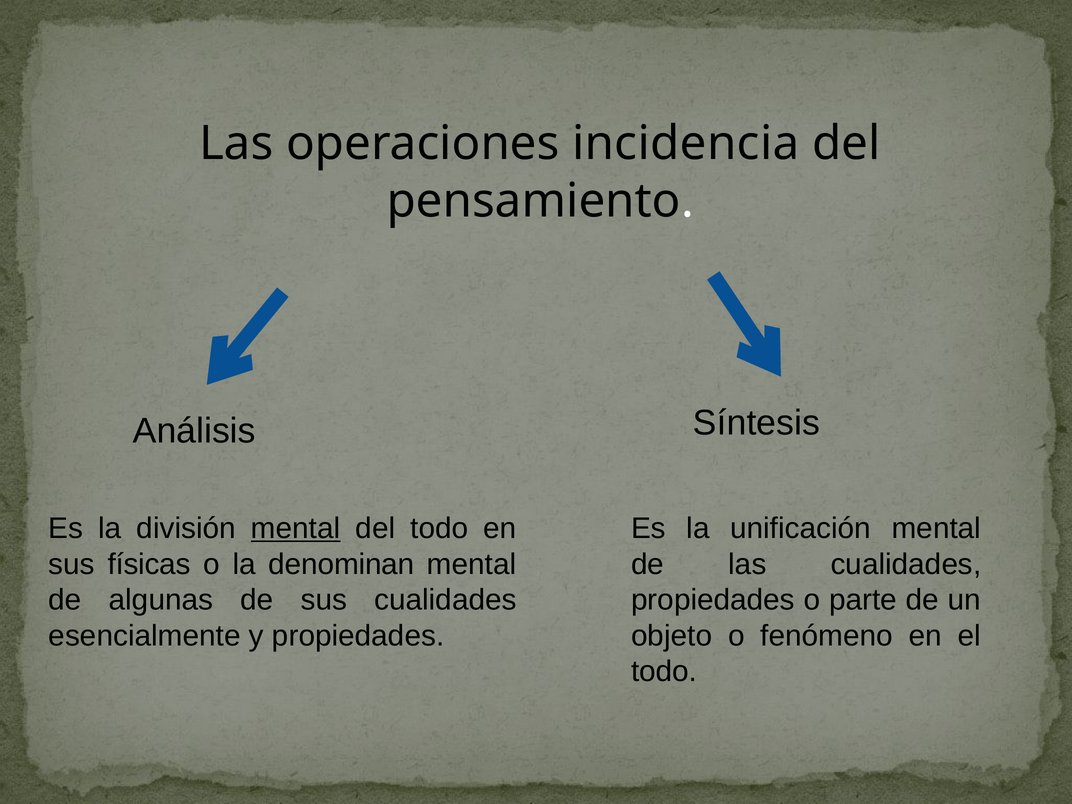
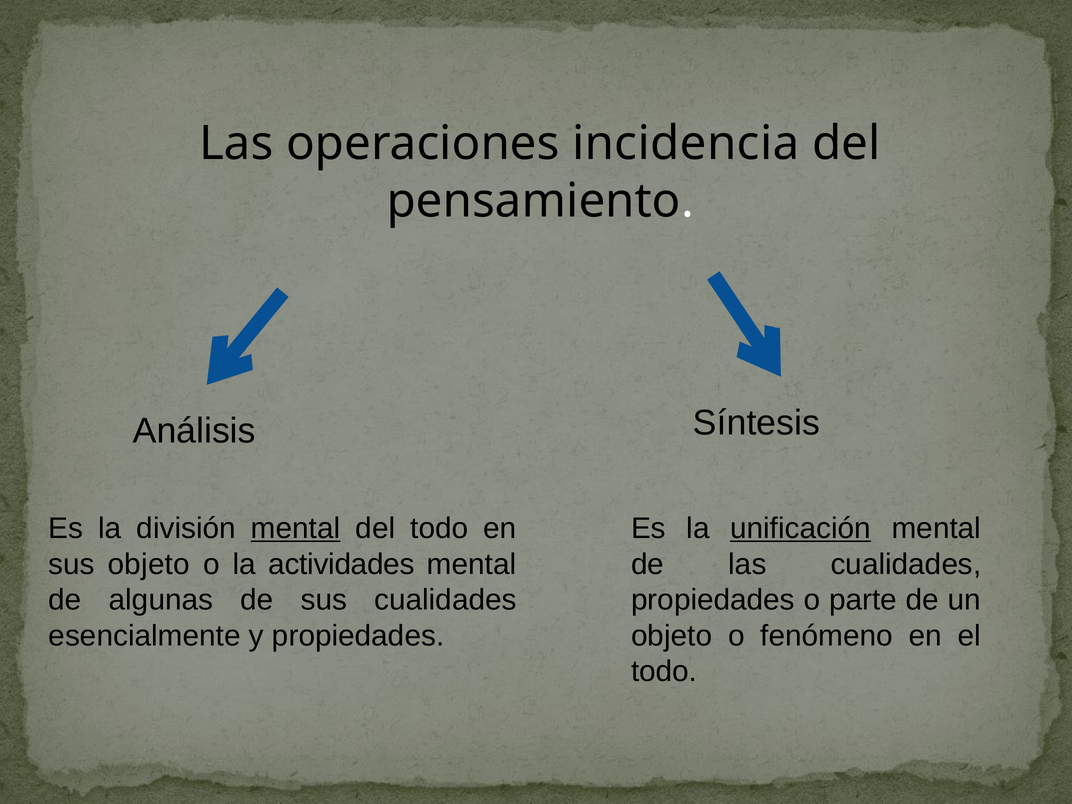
unificación underline: none -> present
sus físicas: físicas -> objeto
denominan: denominan -> actividades
